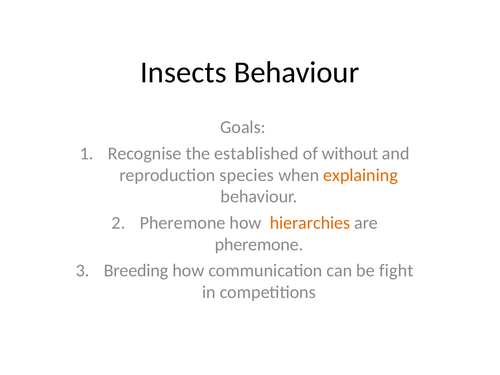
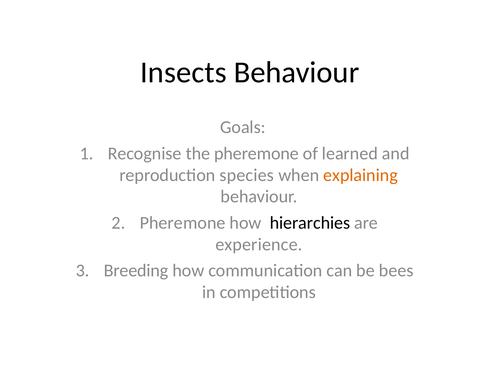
the established: established -> pheremone
without: without -> learned
hierarchies colour: orange -> black
pheremone at (259, 244): pheremone -> experience
fight: fight -> bees
